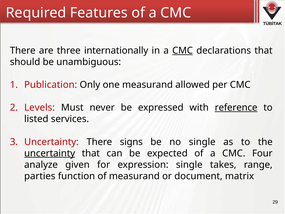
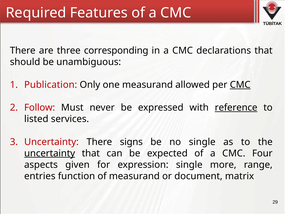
internationally: internationally -> corresponding
CMC at (183, 51) underline: present -> none
CMC at (240, 85) underline: none -> present
Levels: Levels -> Follow
analyze: analyze -> aspects
takes: takes -> more
parties: parties -> entries
